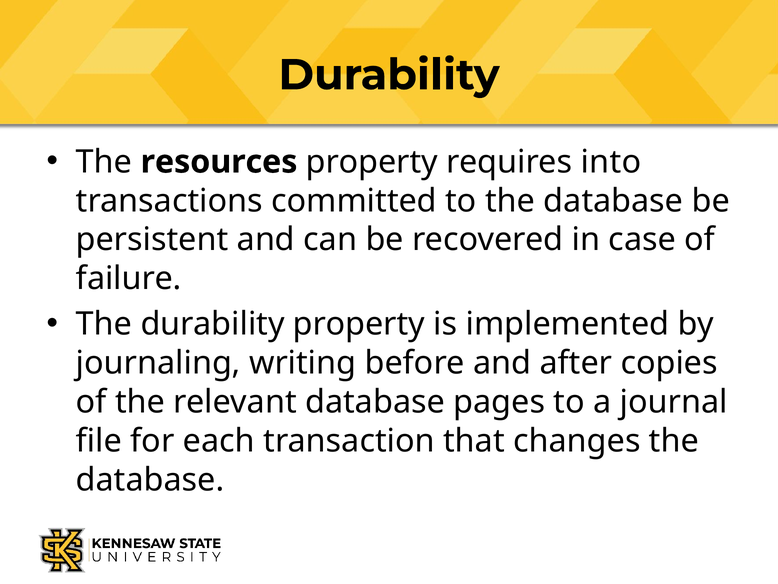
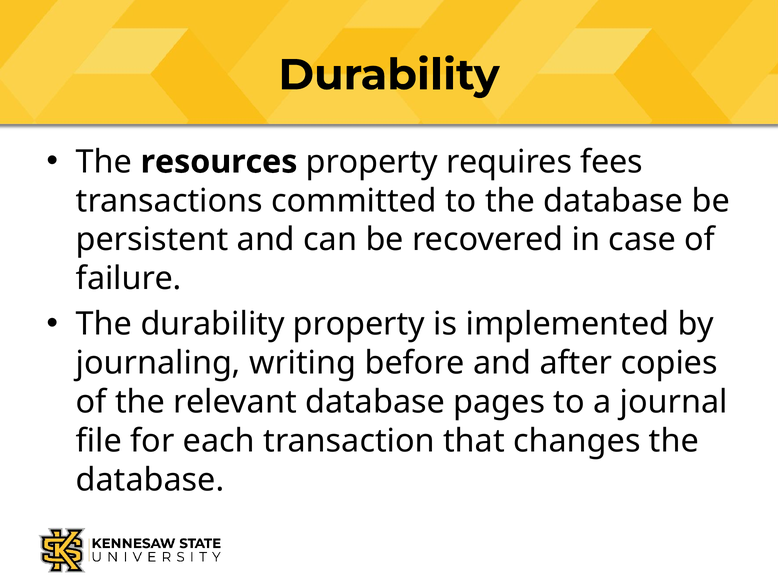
into: into -> fees
